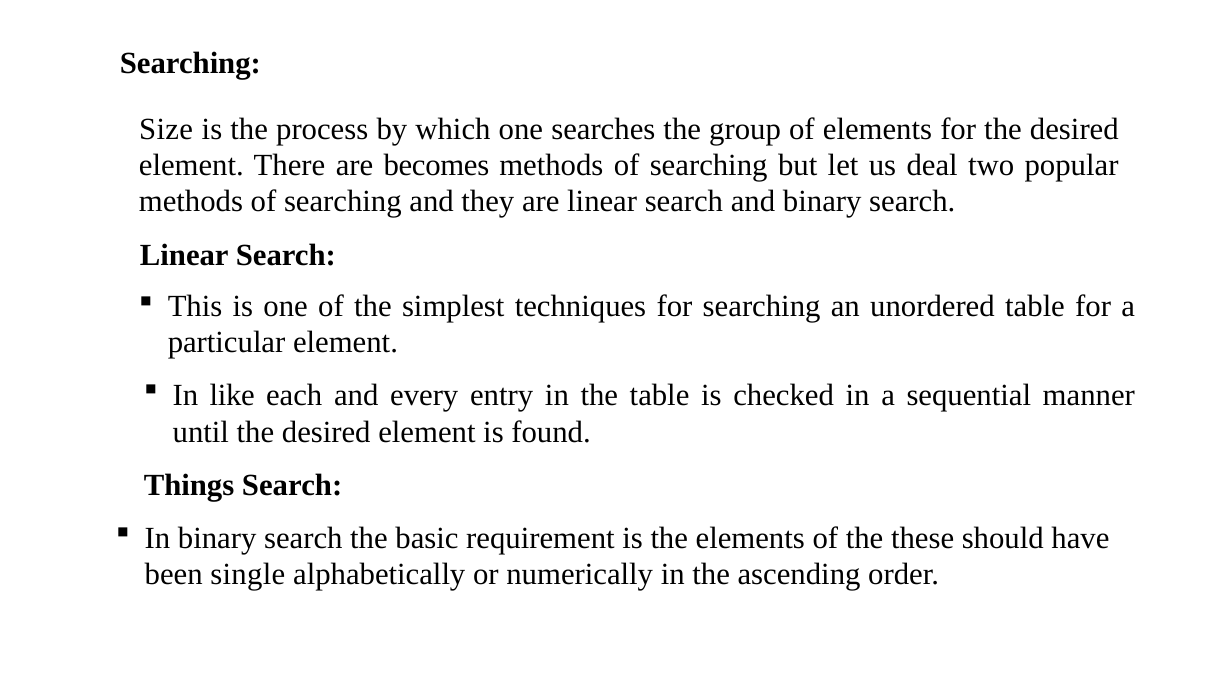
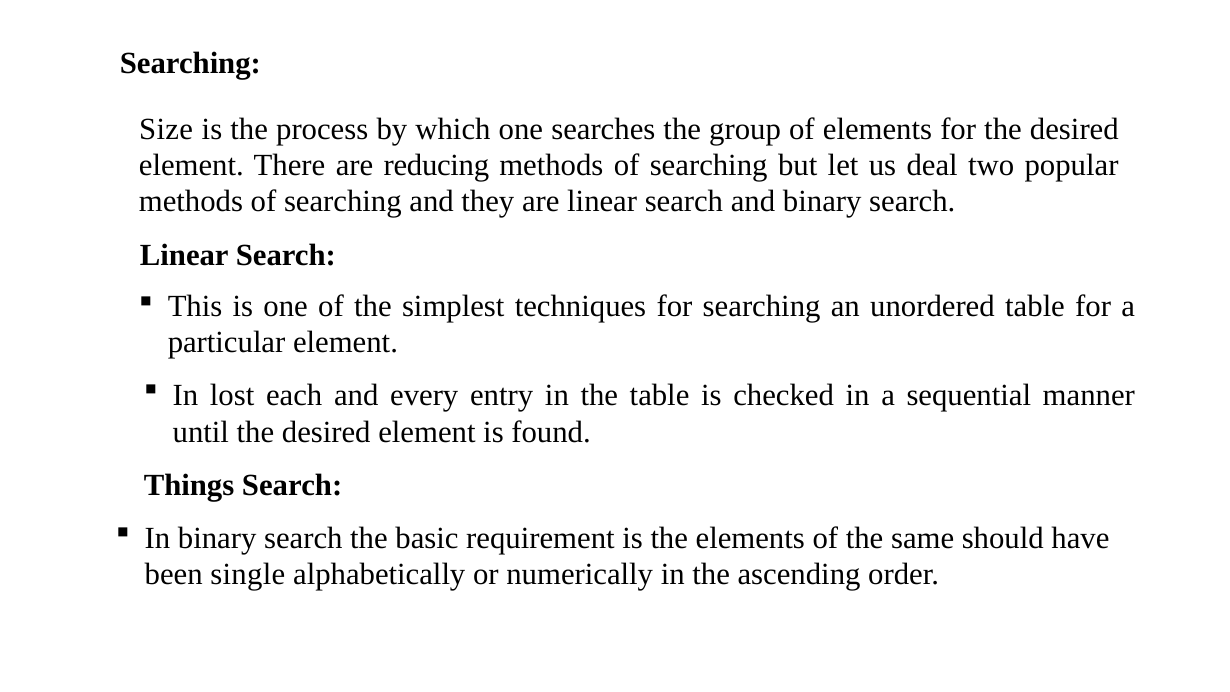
becomes: becomes -> reducing
like: like -> lost
these: these -> same
